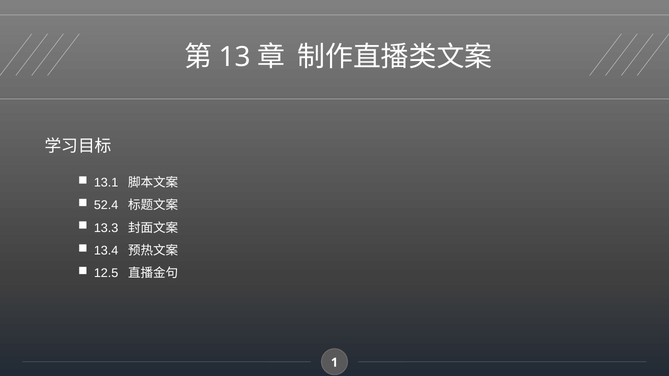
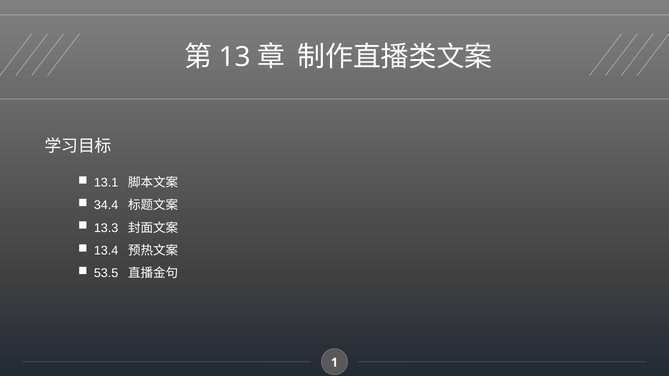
52.4: 52.4 -> 34.4
12.5: 12.5 -> 53.5
